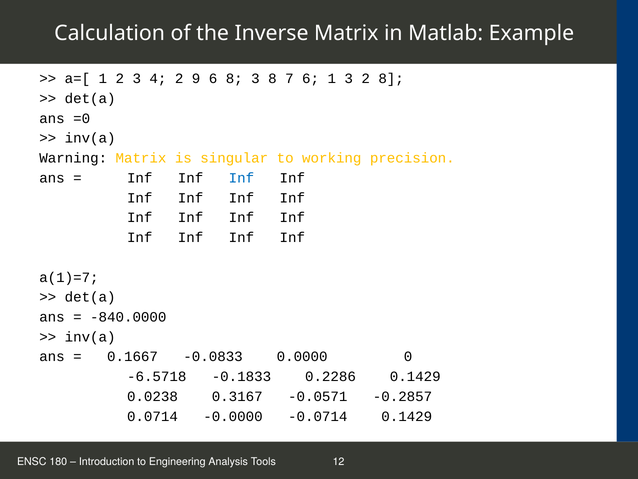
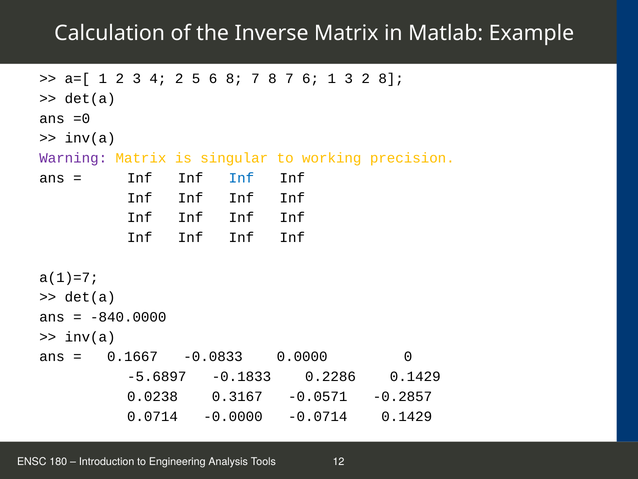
9: 9 -> 5
6 8 3: 3 -> 7
Warning colour: black -> purple
-6.5718: -6.5718 -> -5.6897
